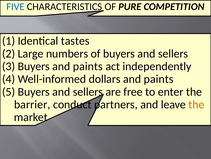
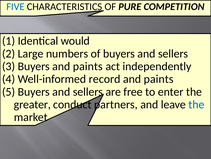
tastes: tastes -> would
dollars: dollars -> record
barrier: barrier -> greater
the at (196, 104) colour: orange -> blue
